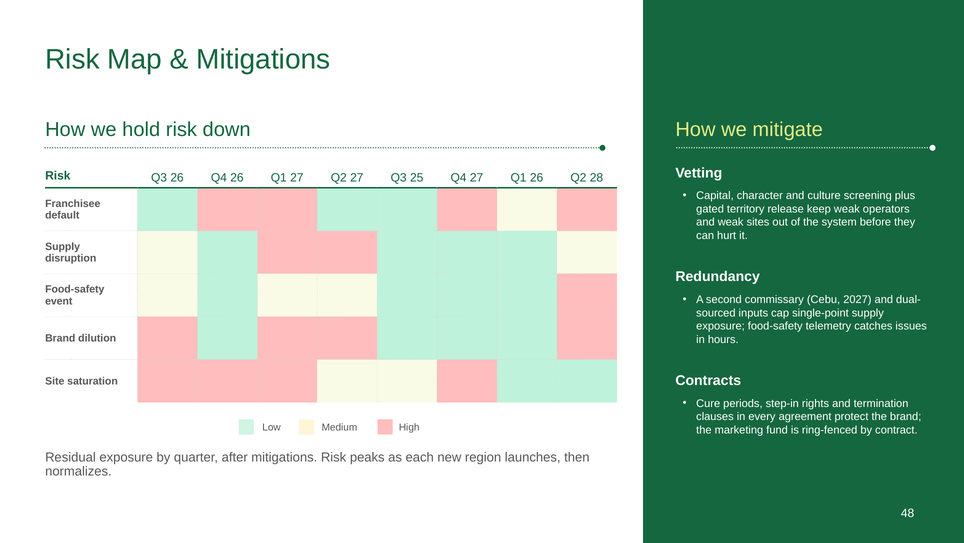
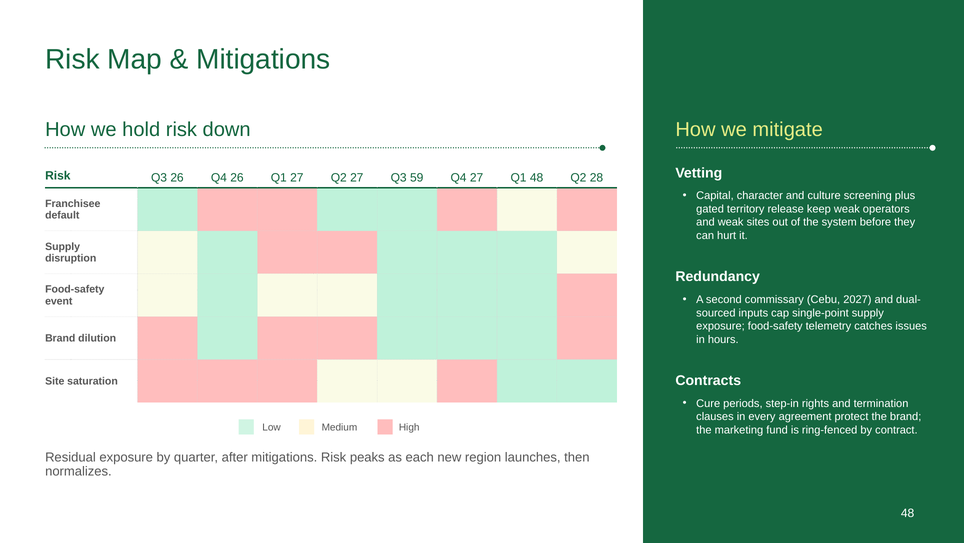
25: 25 -> 59
Q1 26: 26 -> 48
